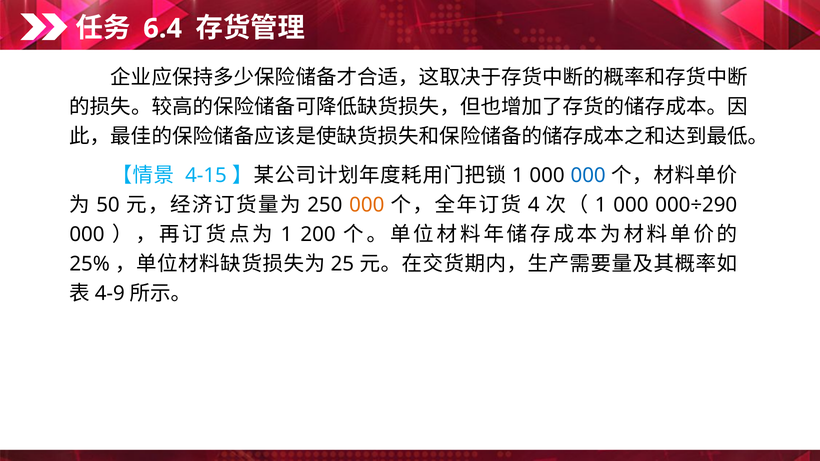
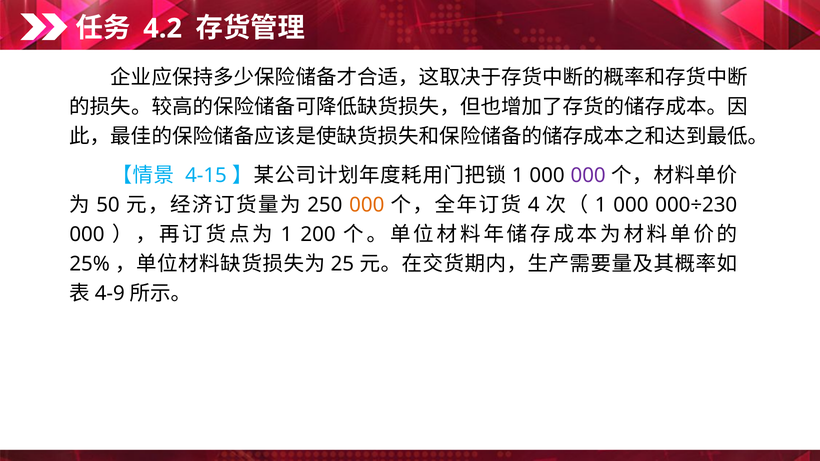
6.4: 6.4 -> 4.2
000 at (588, 176) colour: blue -> purple
000÷290: 000÷290 -> 000÷230
